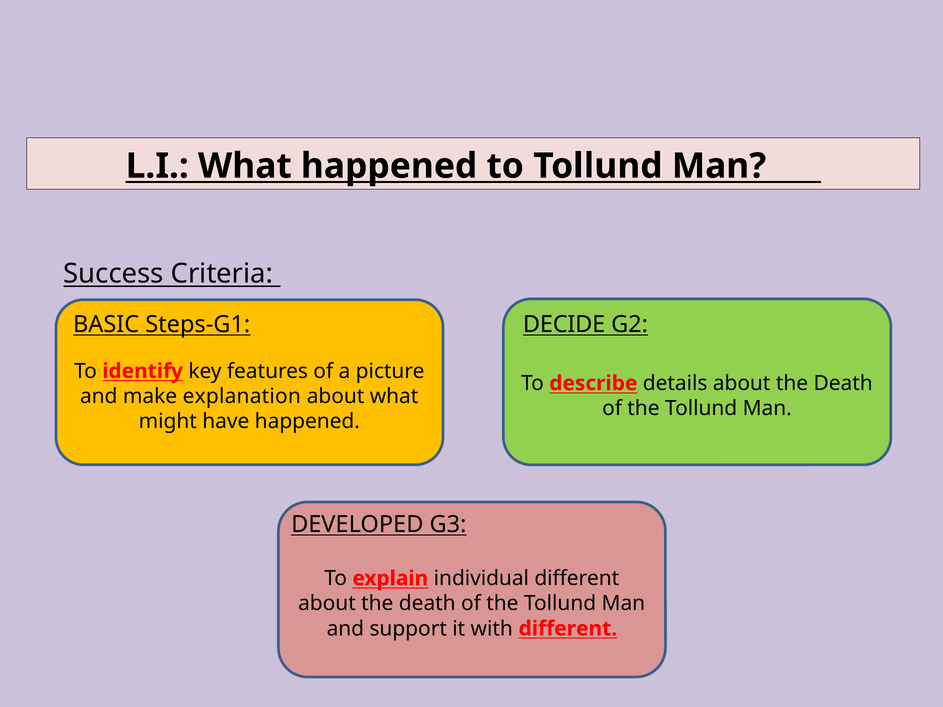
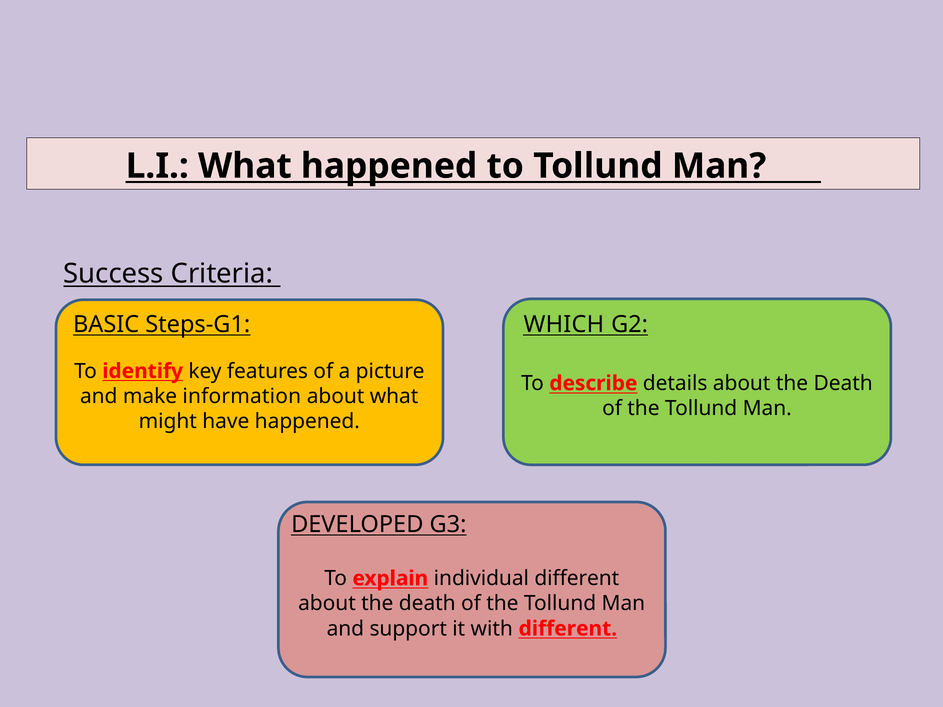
DECIDE: DECIDE -> WHICH
explanation: explanation -> information
